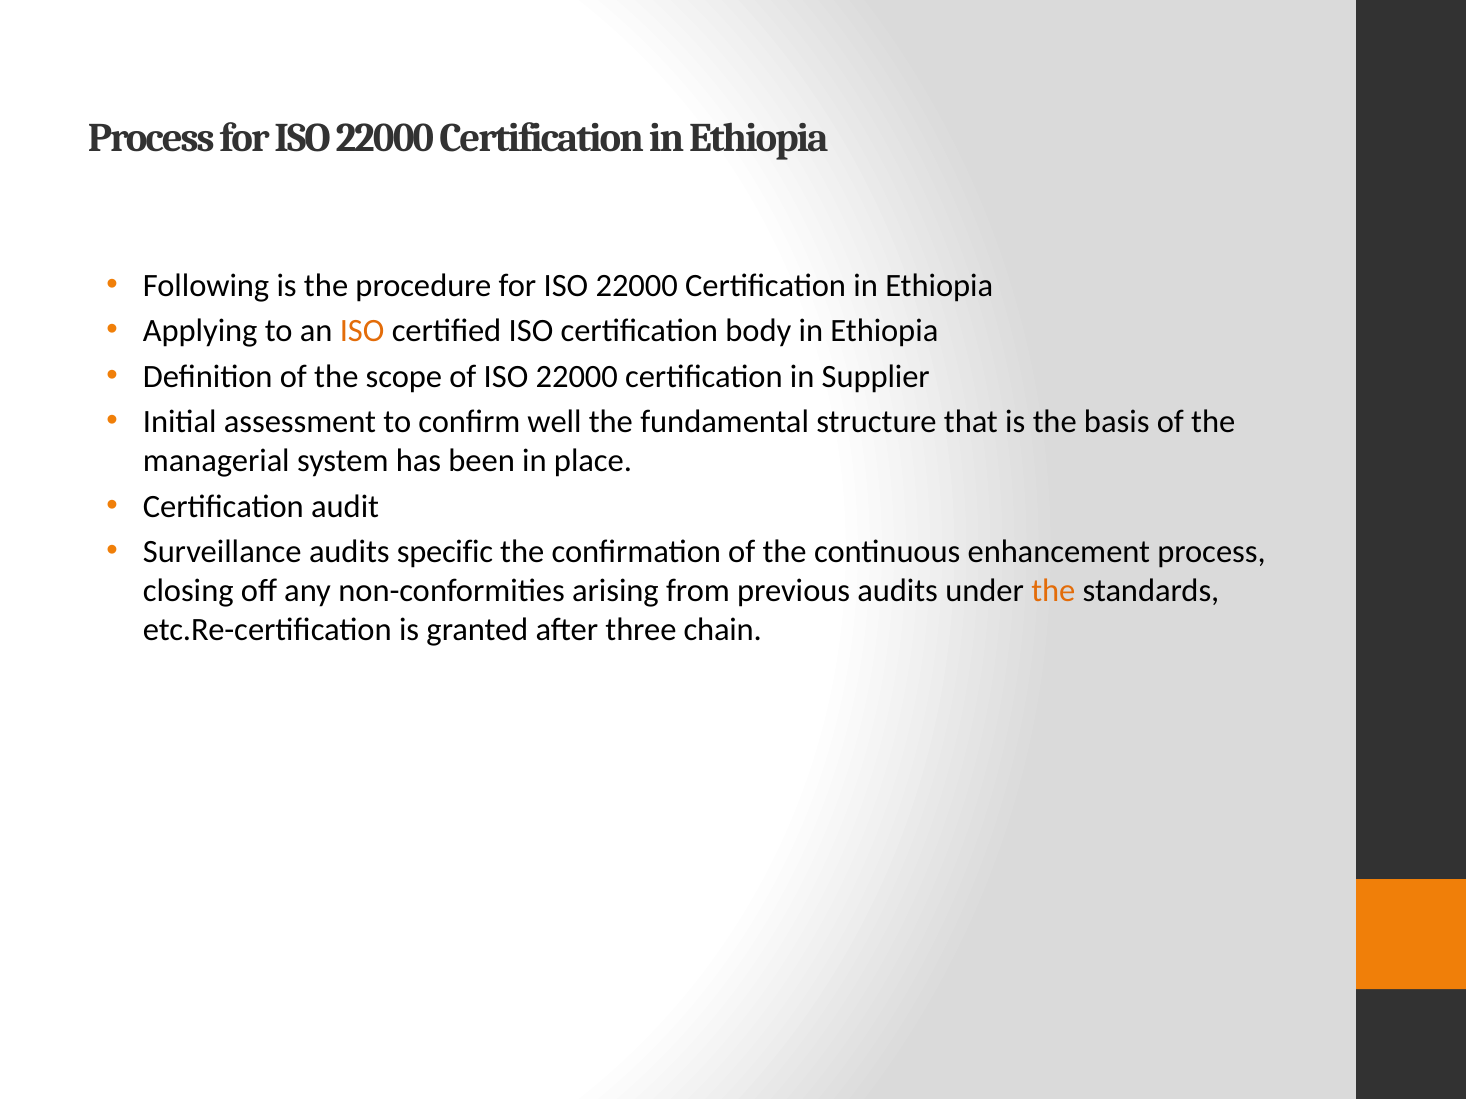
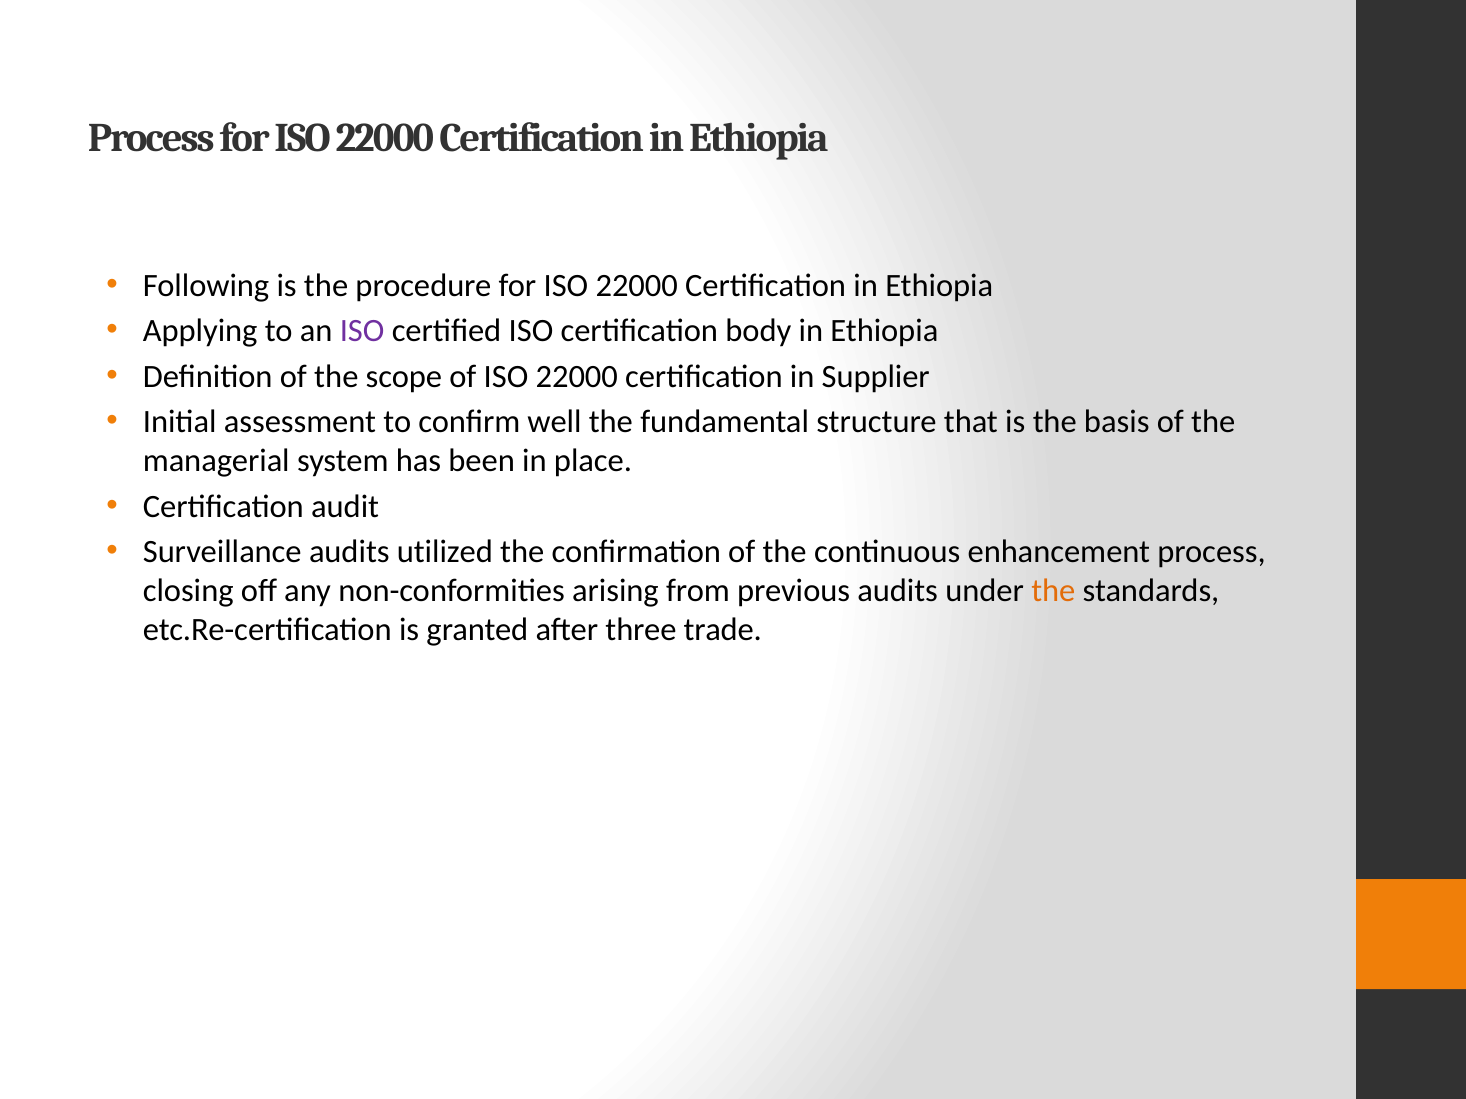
ISO at (362, 331) colour: orange -> purple
specific: specific -> utilized
chain: chain -> trade
